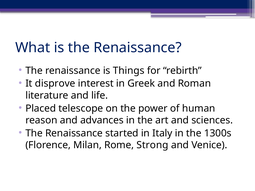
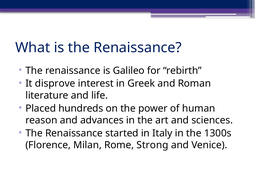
Things: Things -> Galileo
telescope: telescope -> hundreds
